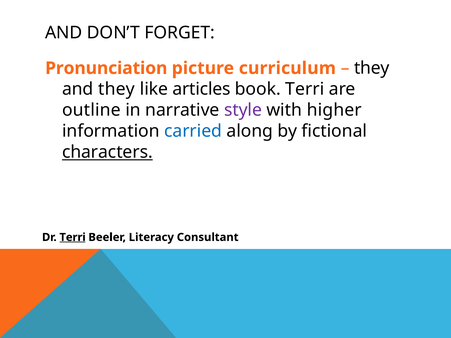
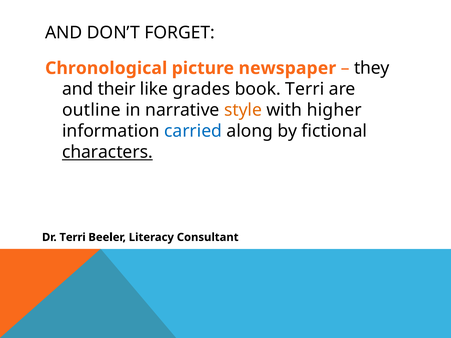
Pronunciation: Pronunciation -> Chronological
curriculum: curriculum -> newspaper
and they: they -> their
articles: articles -> grades
style colour: purple -> orange
Terri at (73, 237) underline: present -> none
